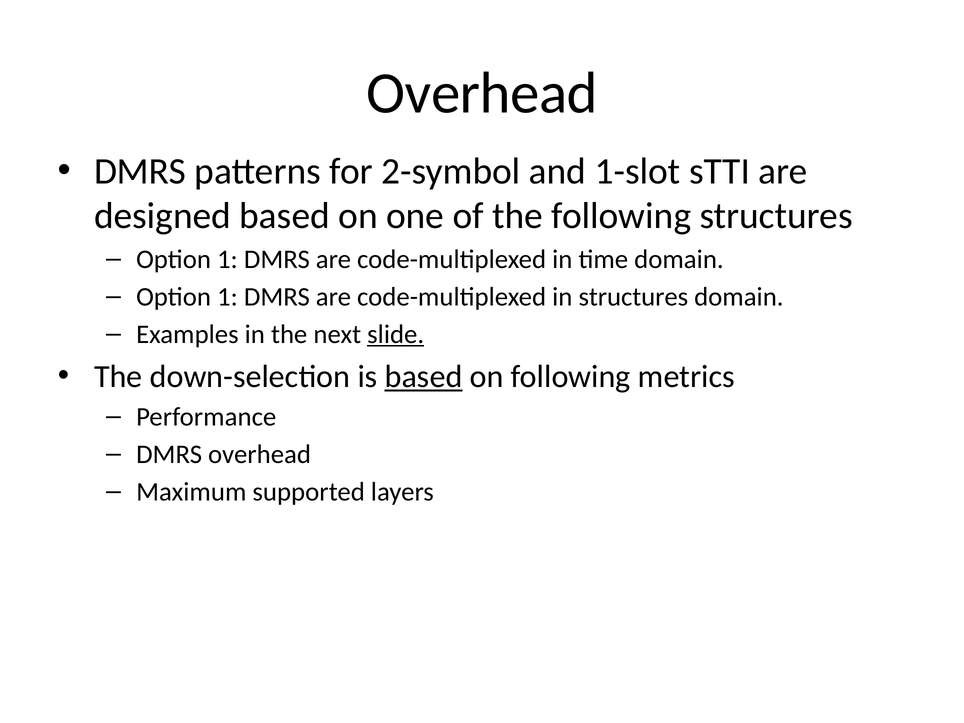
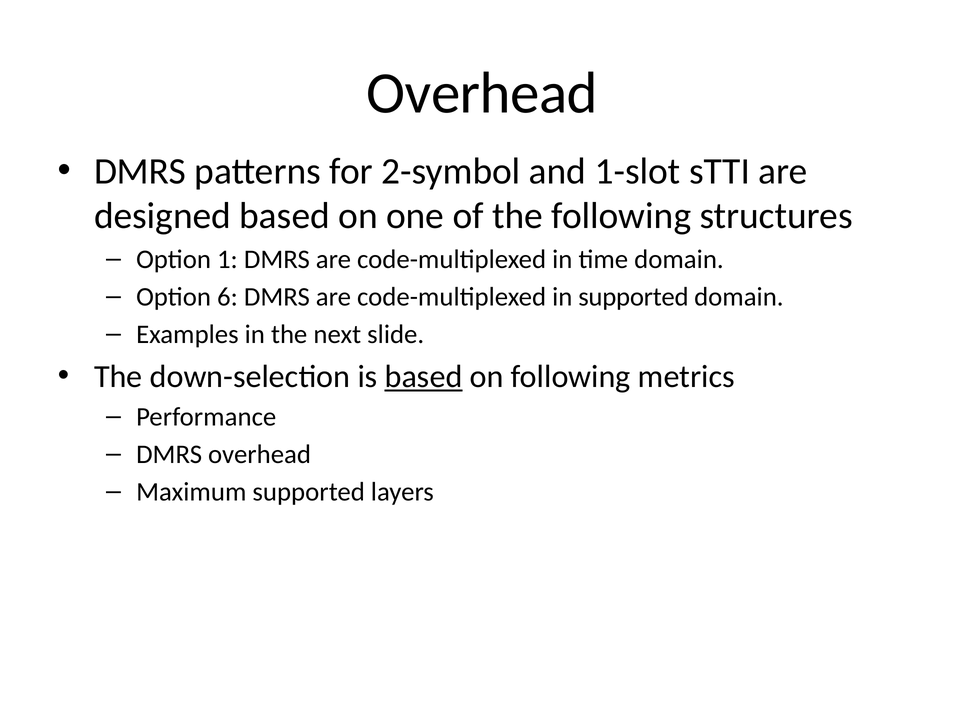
1 at (227, 297): 1 -> 6
in structures: structures -> supported
slide underline: present -> none
